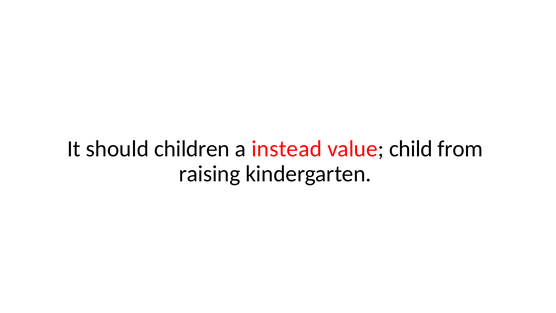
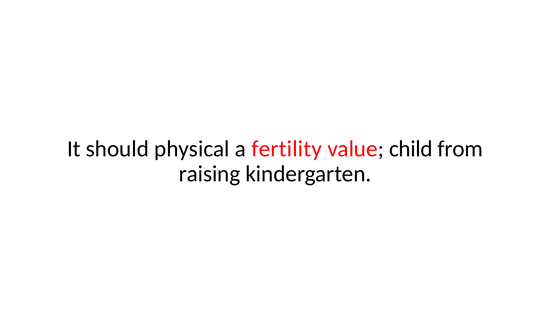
children: children -> physical
instead: instead -> fertility
